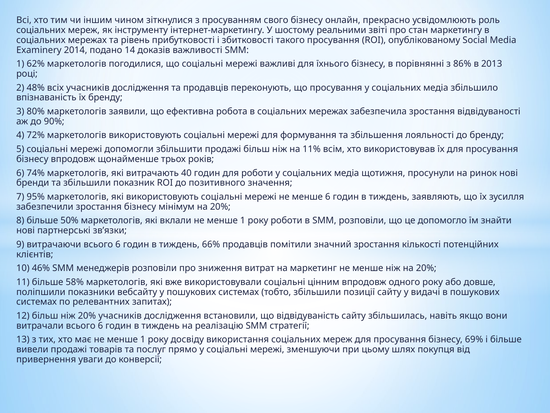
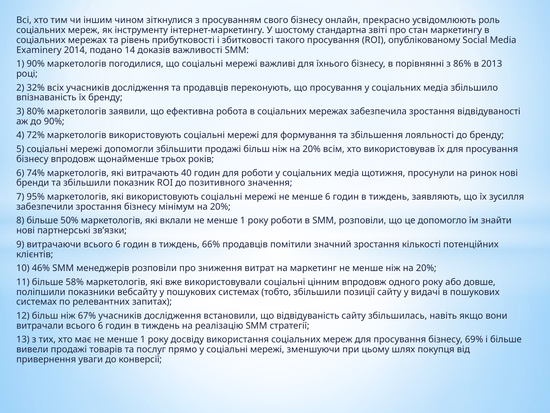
реальними: реальними -> стандартна
1 62%: 62% -> 90%
48%: 48% -> 32%
більш ніж на 11%: 11% -> 20%
ніж 20%: 20% -> 67%
